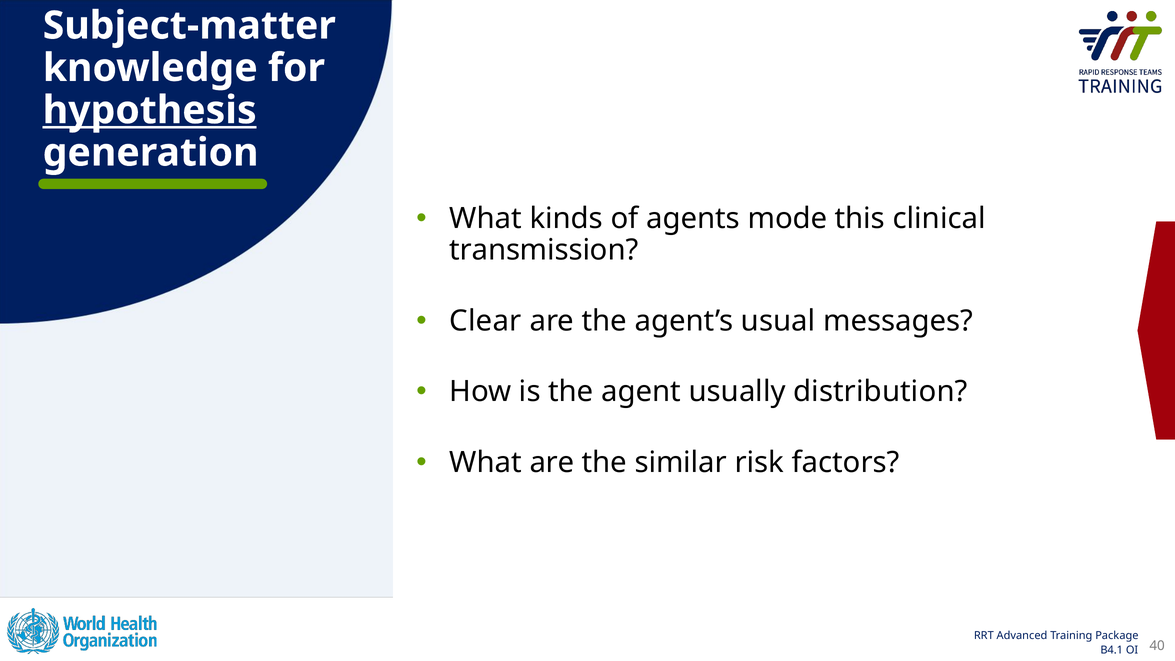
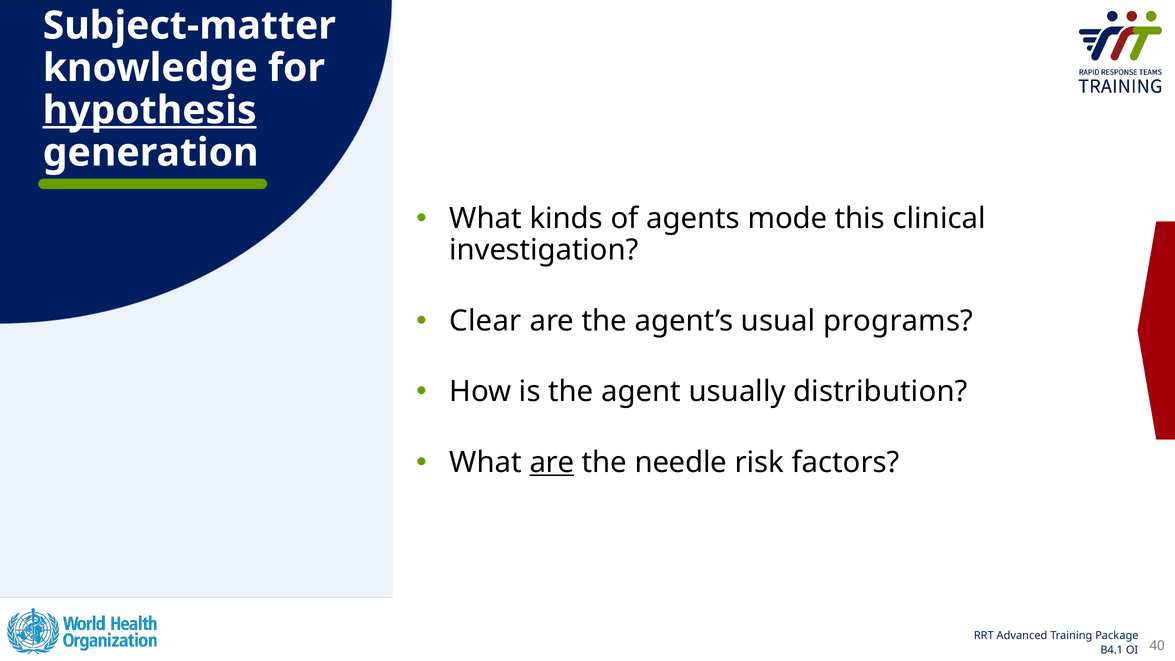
transmission: transmission -> investigation
messages: messages -> programs
are at (552, 463) underline: none -> present
similar: similar -> needle
